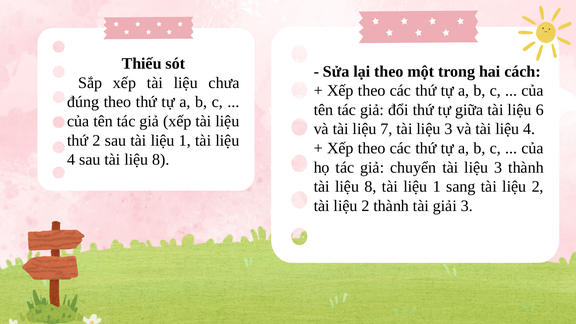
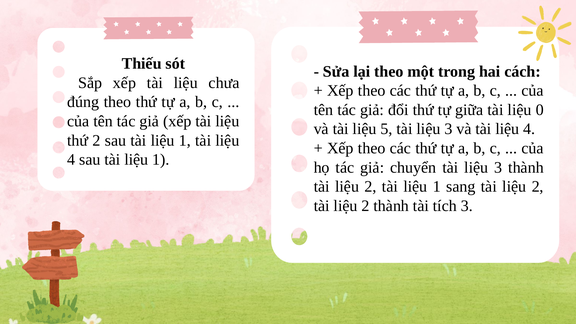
6: 6 -> 0
7: 7 -> 5
8 at (161, 160): 8 -> 1
8 at (370, 187): 8 -> 2
giải: giải -> tích
